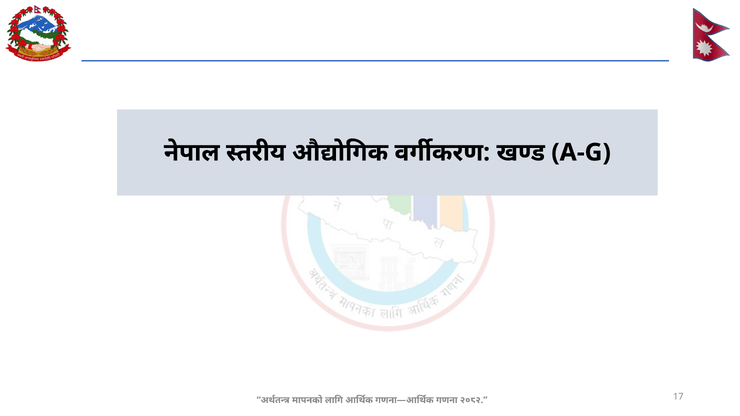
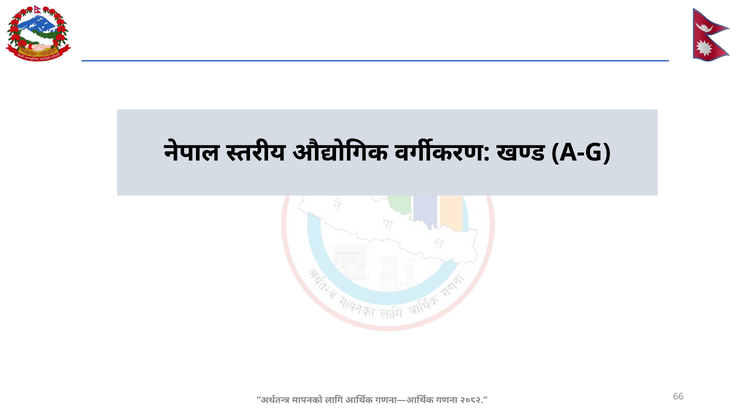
17: 17 -> 66
